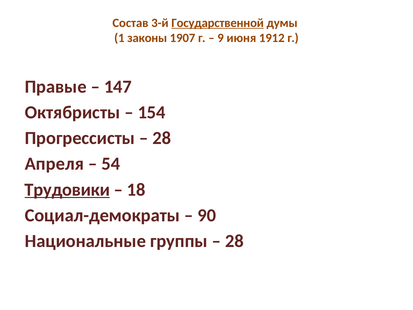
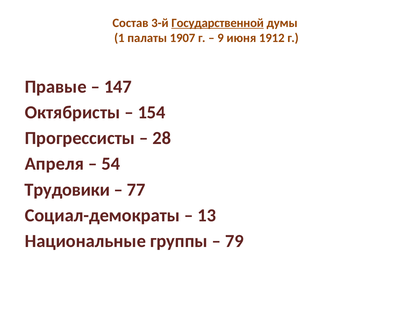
законы: законы -> палаты
Трудовики underline: present -> none
18: 18 -> 77
90: 90 -> 13
28 at (234, 241): 28 -> 79
